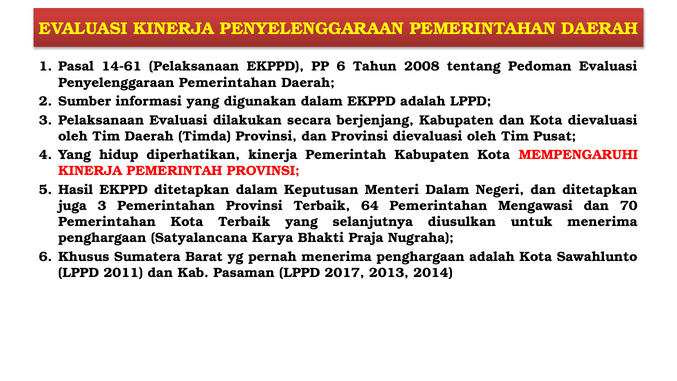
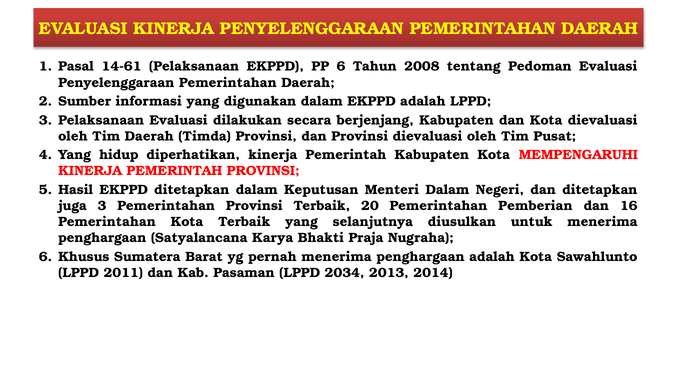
64: 64 -> 20
Mengawasi: Mengawasi -> Pemberian
70: 70 -> 16
2017: 2017 -> 2034
